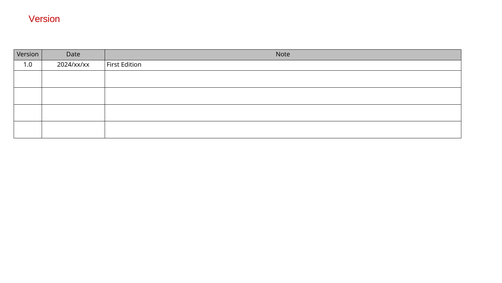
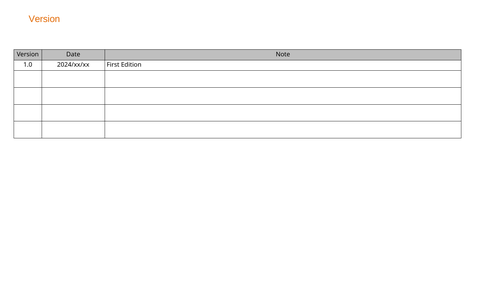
Version at (44, 19) colour: red -> orange
